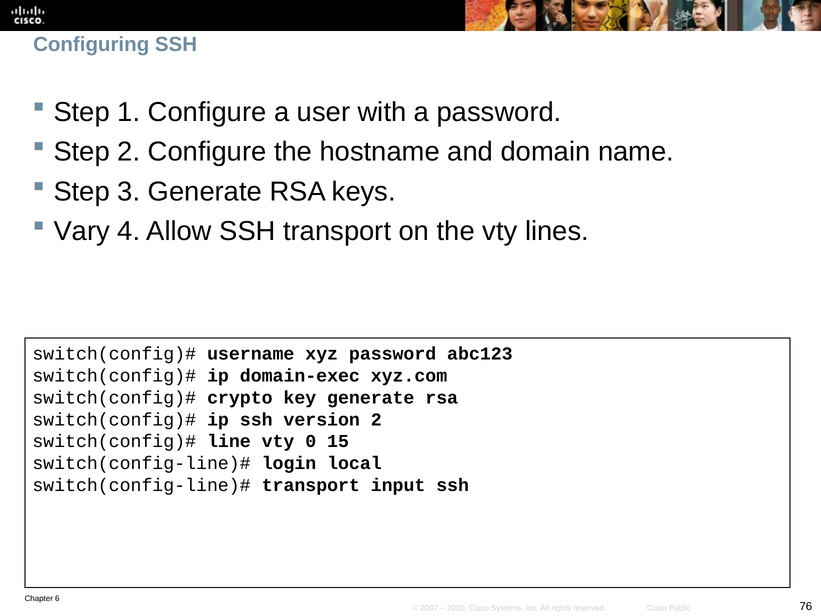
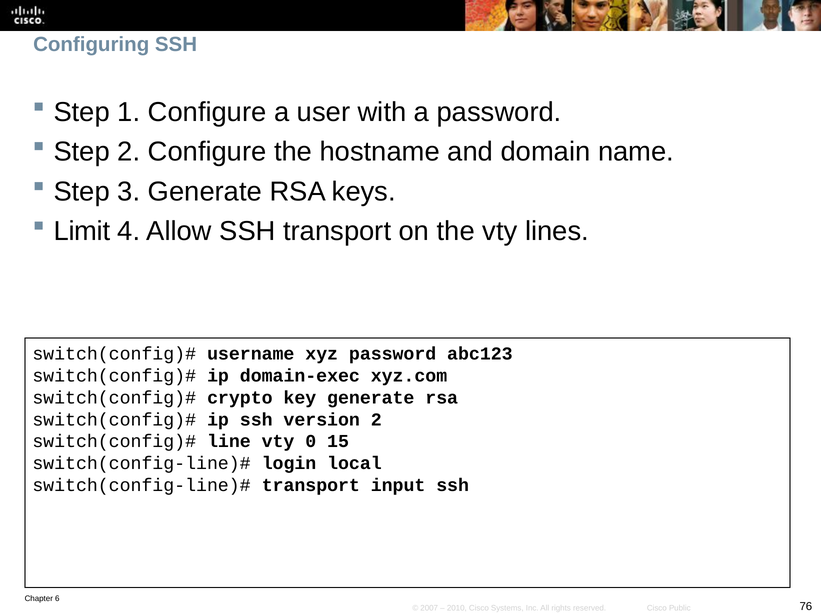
Vary: Vary -> Limit
